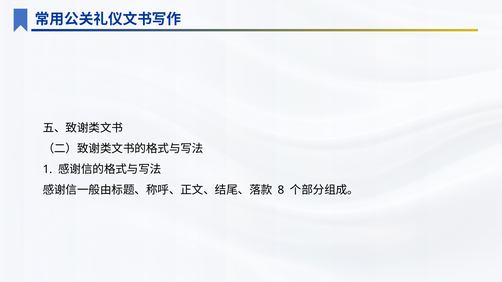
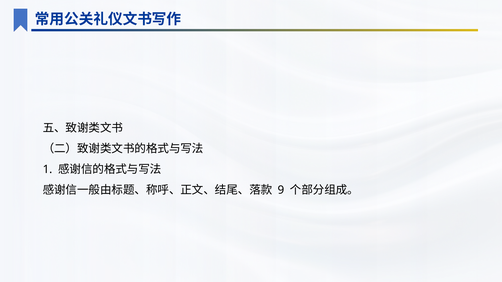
8: 8 -> 9
